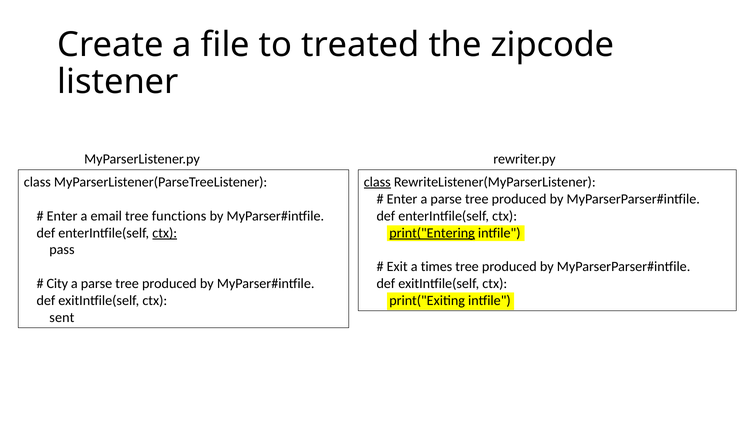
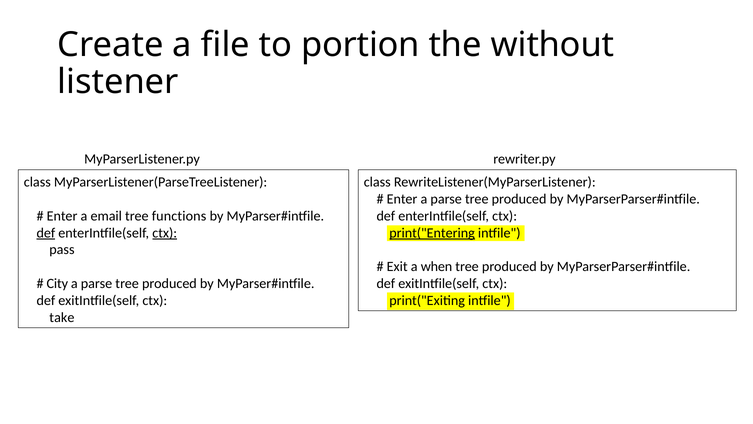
treated: treated -> portion
zipcode: zipcode -> without
class at (377, 182) underline: present -> none
def at (46, 233) underline: none -> present
times: times -> when
sent: sent -> take
